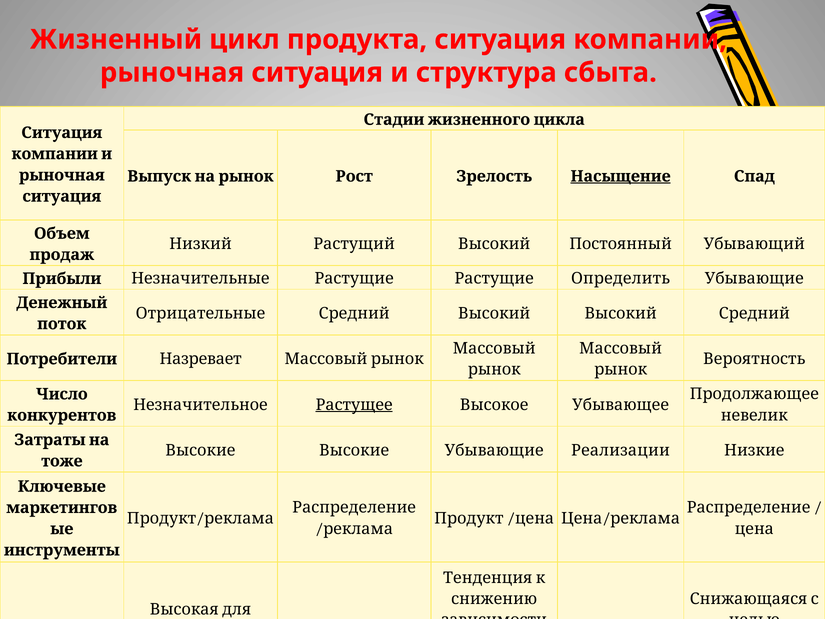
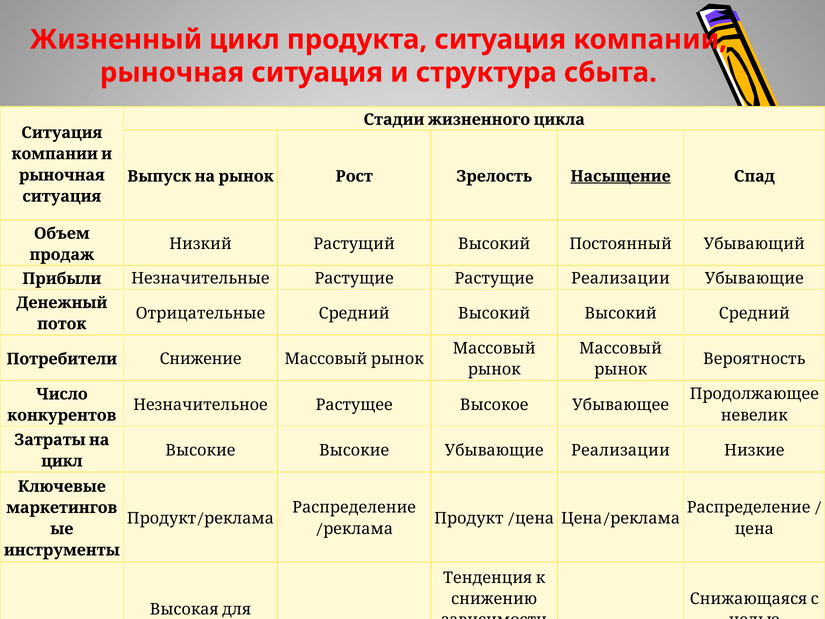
Растущие Определить: Определить -> Реализации
Потребители Назревает: Назревает -> Снижение
Растущее underline: present -> none
тоже at (62, 461): тоже -> цикл
